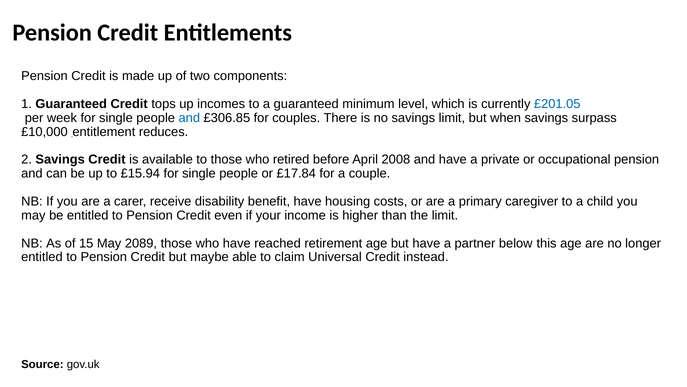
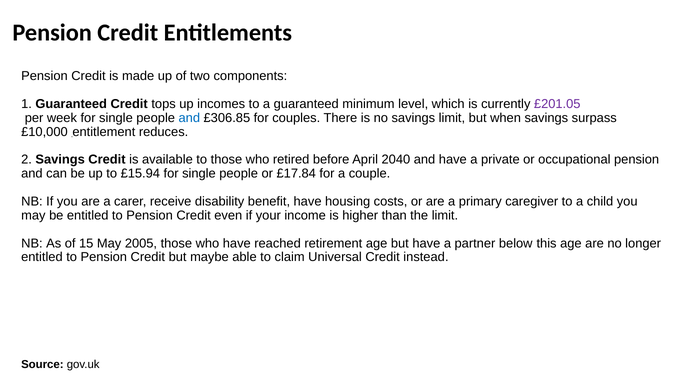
£201.05 colour: blue -> purple
2008: 2008 -> 2040
2089: 2089 -> 2005
